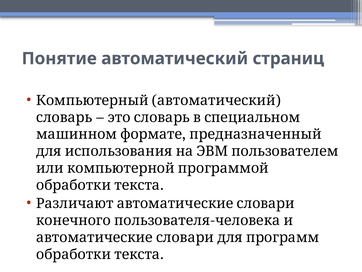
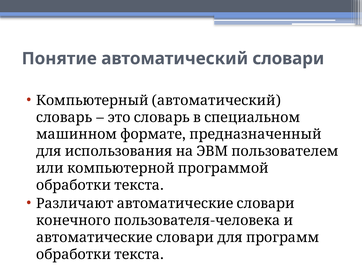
страниц: страниц -> словари
